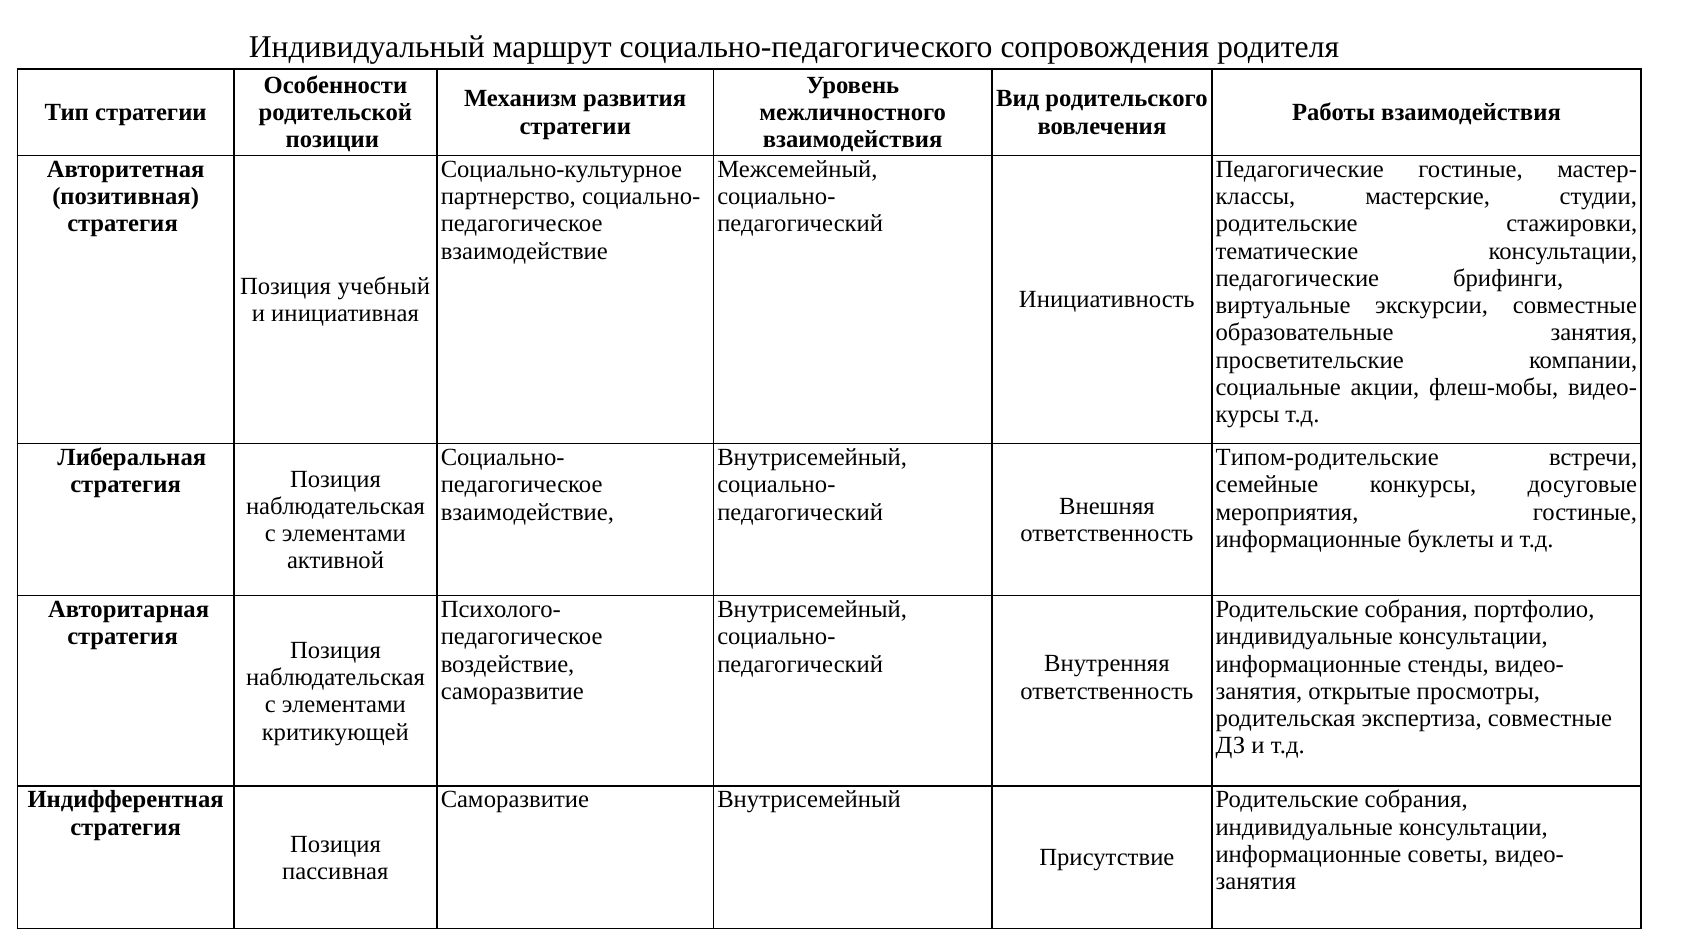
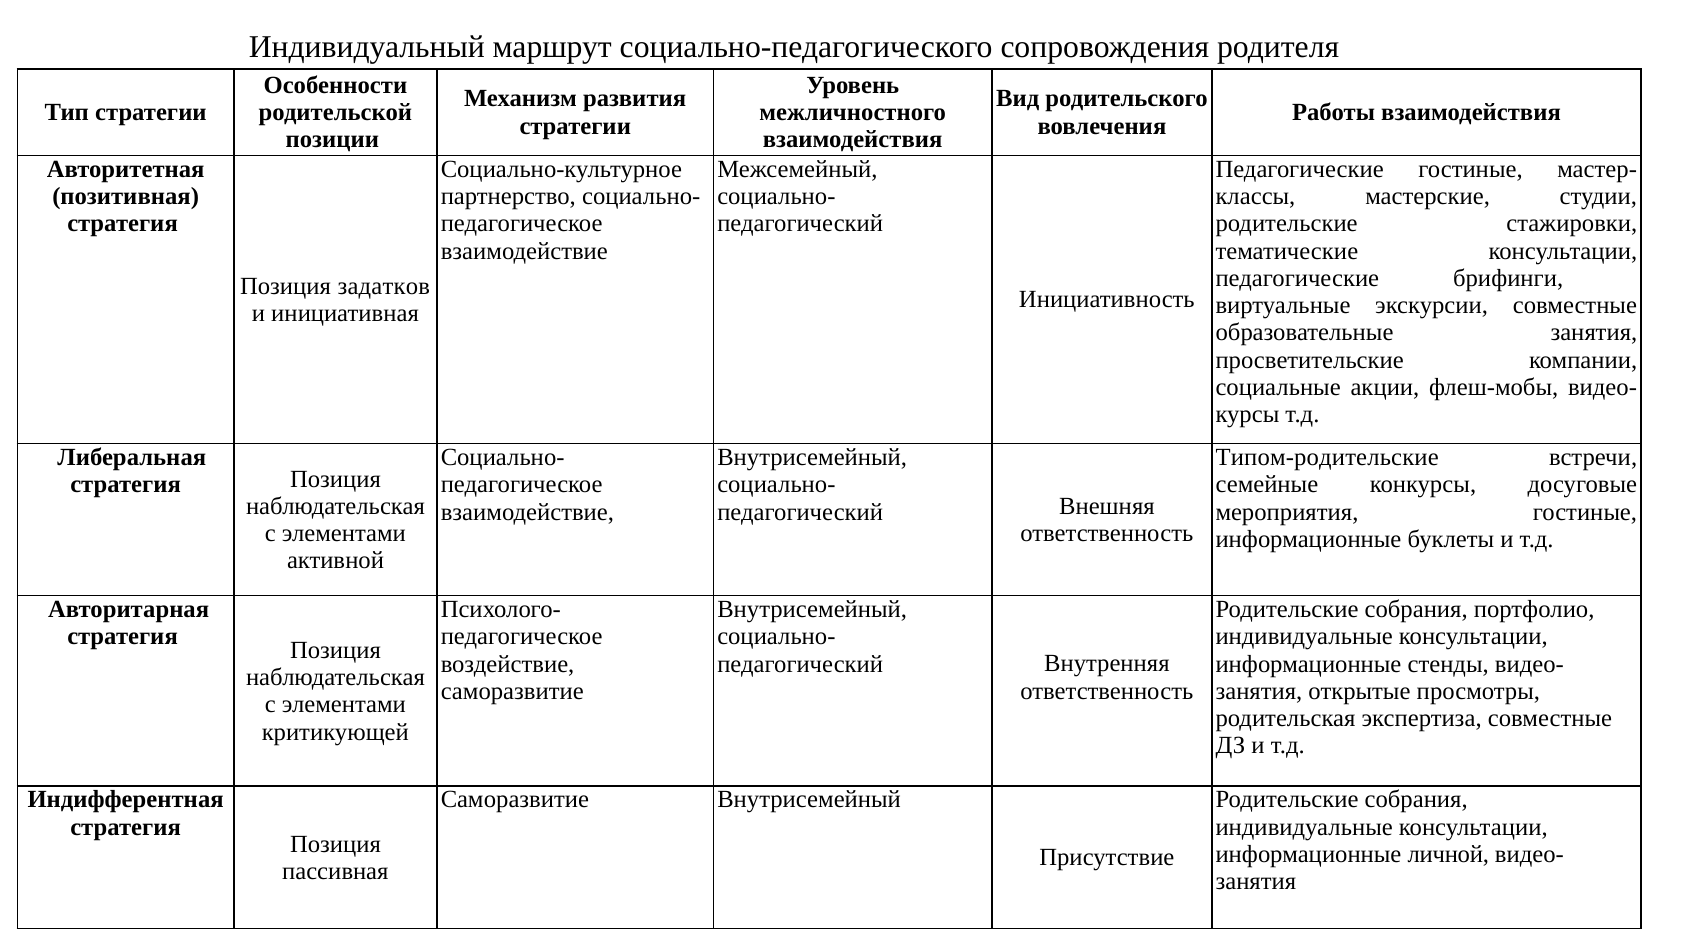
учебный: учебный -> задатков
советы: советы -> личной
